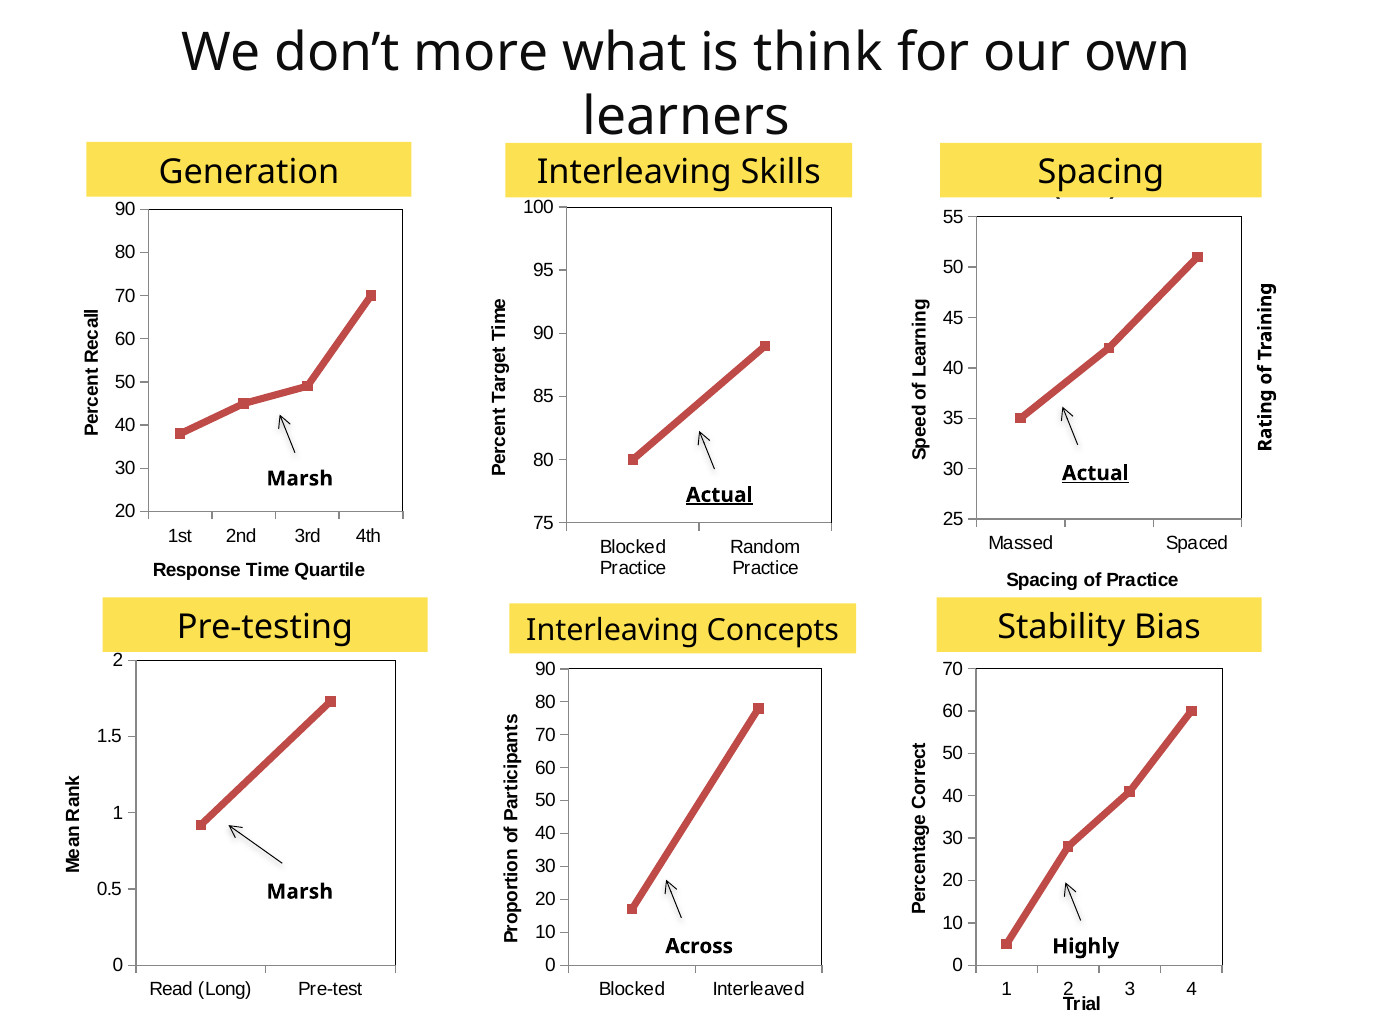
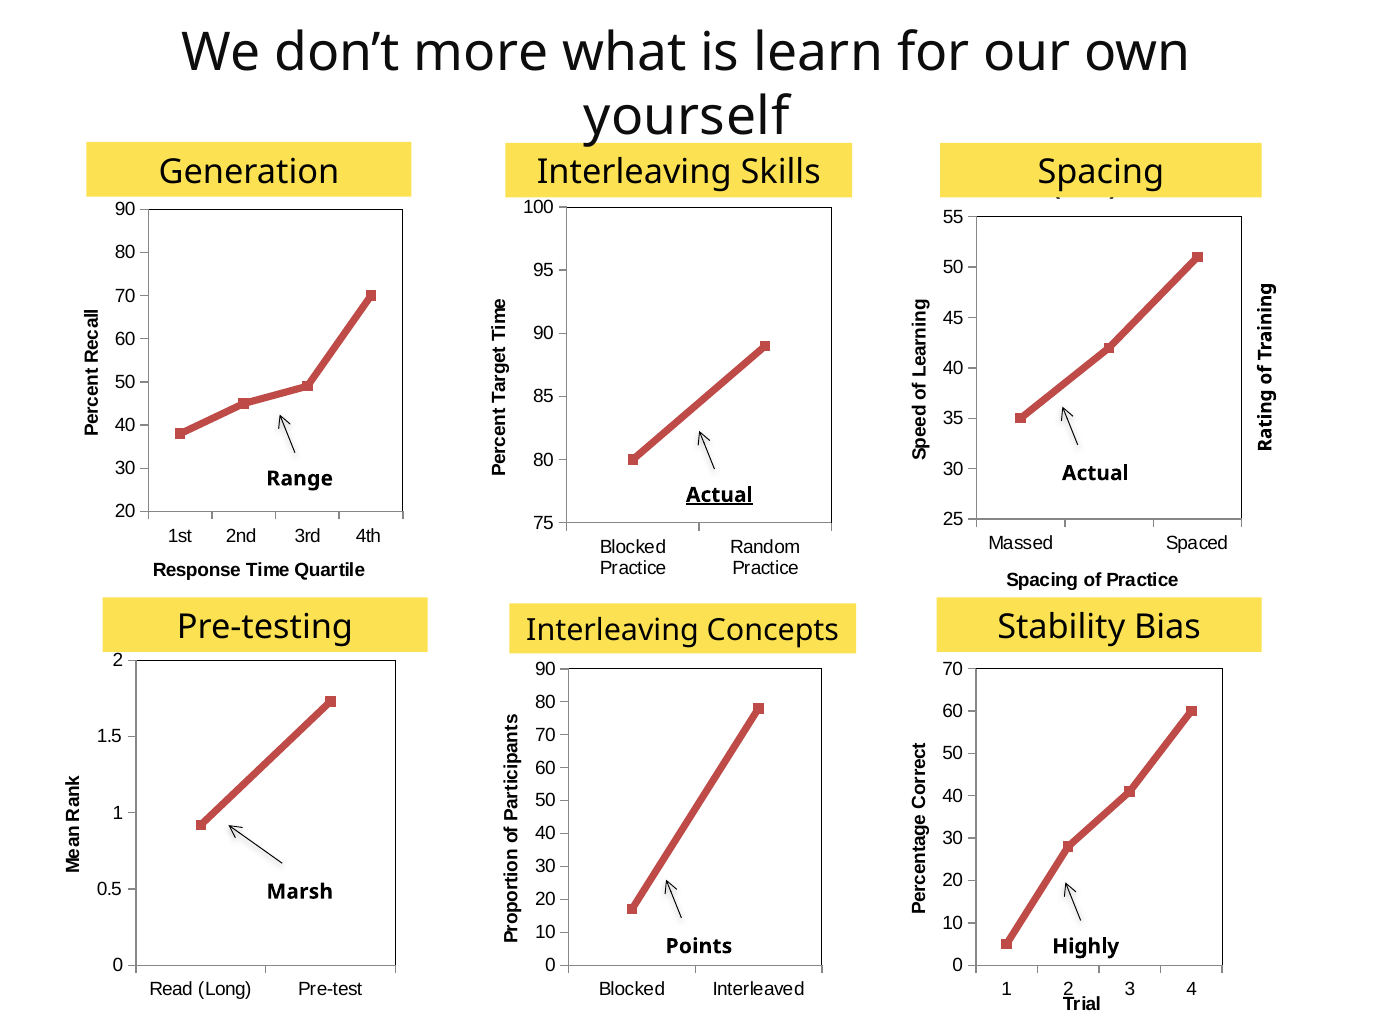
think: think -> learn
learners: learners -> yourself
Actual at (1095, 473) underline: present -> none
Marsh at (300, 478): Marsh -> Range
Across: Across -> Points
